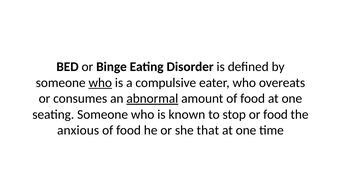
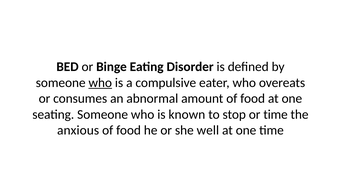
abnormal underline: present -> none
or food: food -> time
that: that -> well
